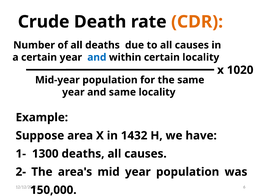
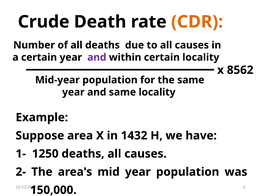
and at (97, 57) colour: blue -> purple
1020: 1020 -> 8562
1300: 1300 -> 1250
